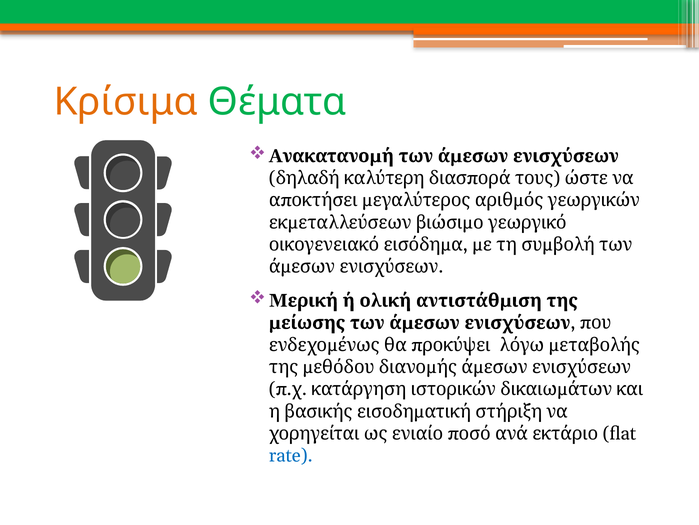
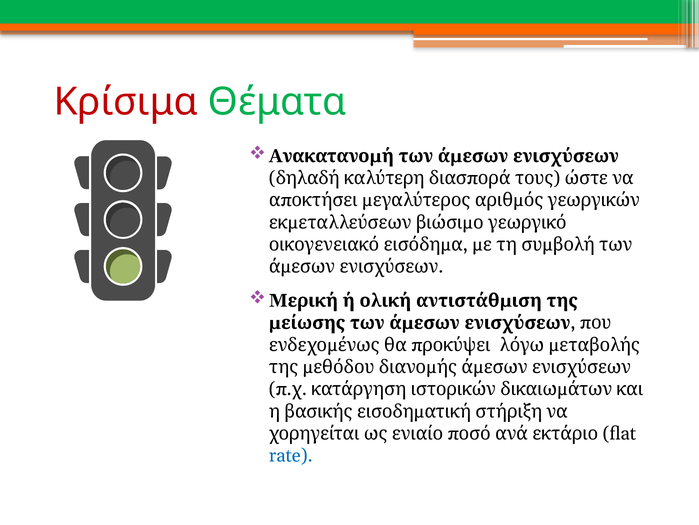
Κρίσιμα colour: orange -> red
